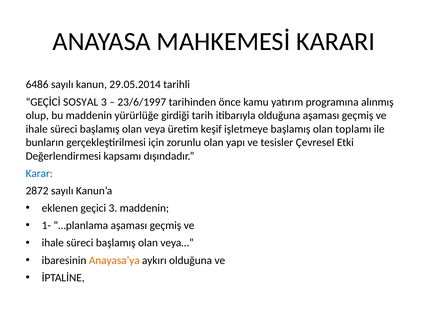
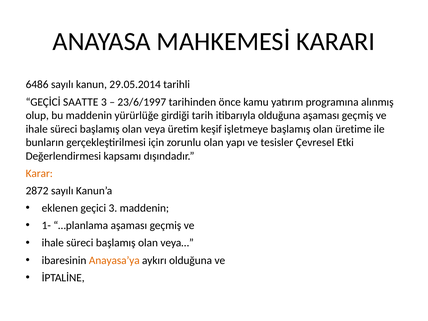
SOSYAL: SOSYAL -> SAATTE
toplamı: toplamı -> üretime
Karar colour: blue -> orange
